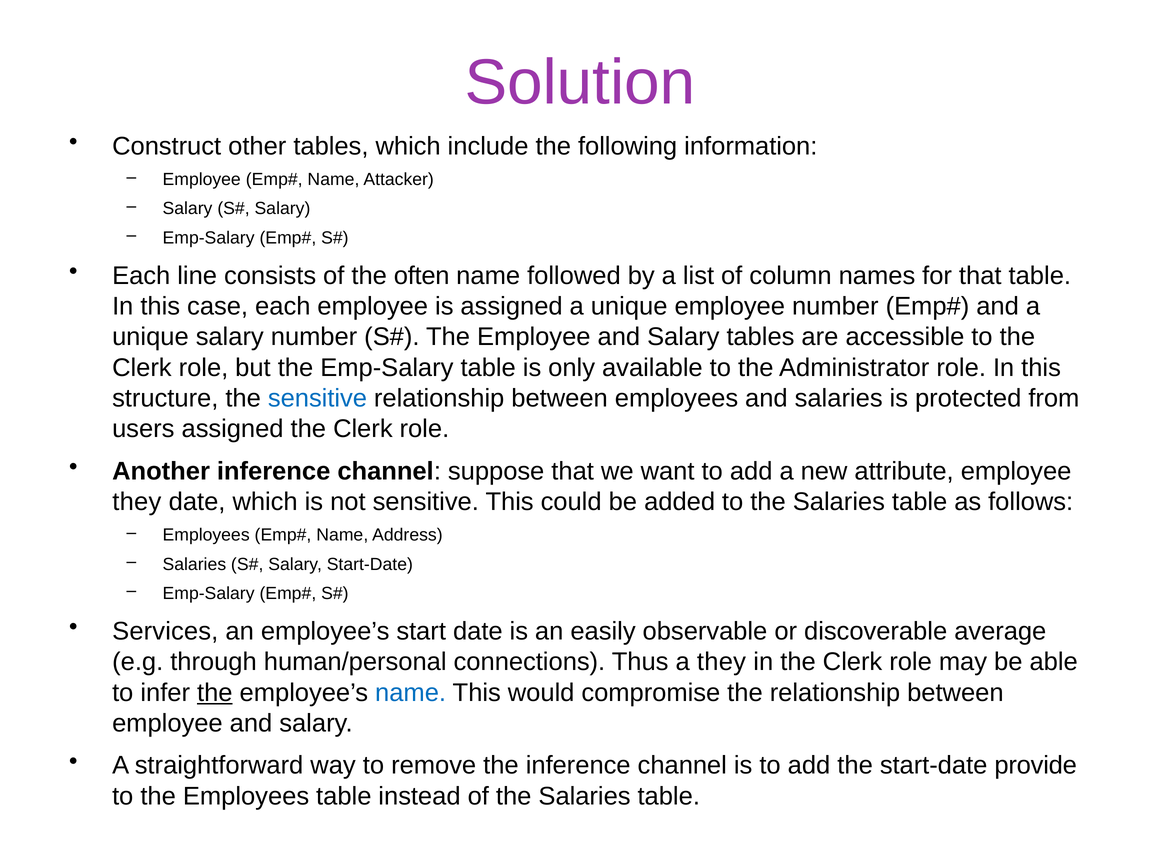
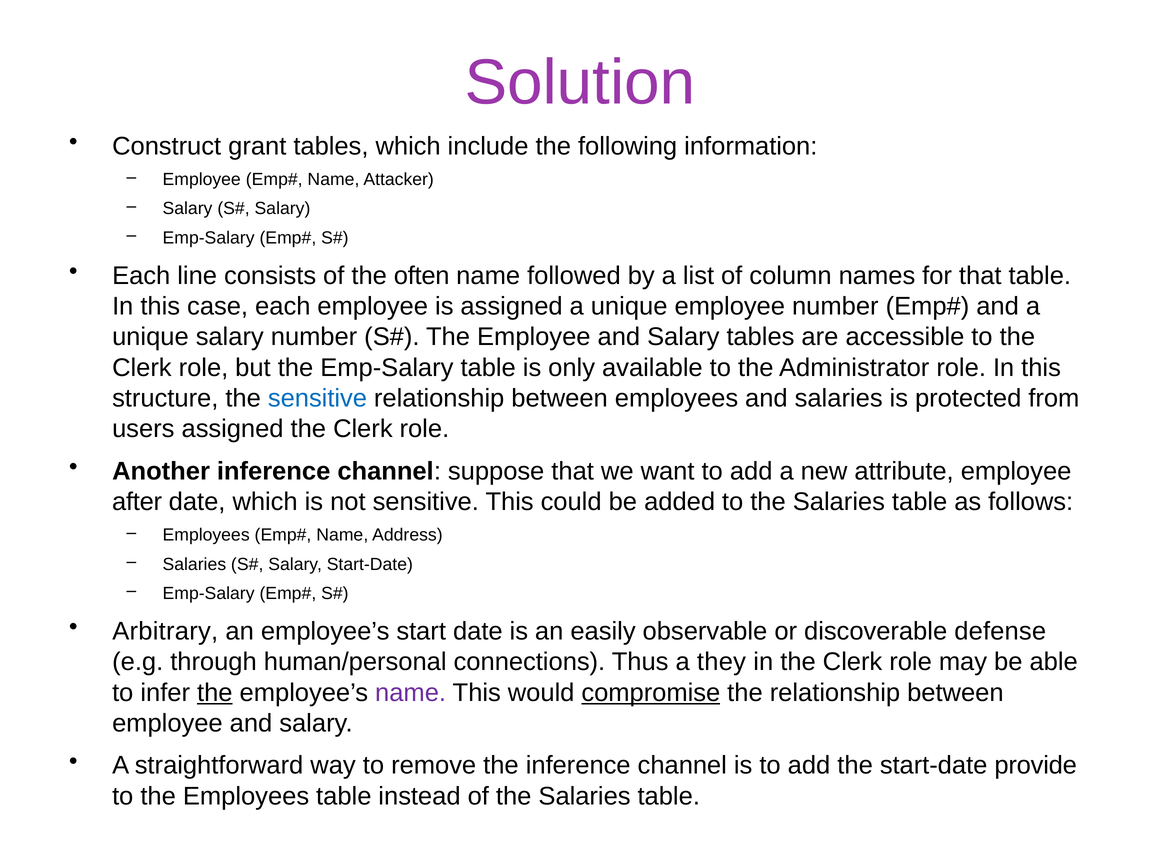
other: other -> grant
they at (137, 502): they -> after
Services: Services -> Arbitrary
average: average -> defense
name at (411, 693) colour: blue -> purple
compromise underline: none -> present
